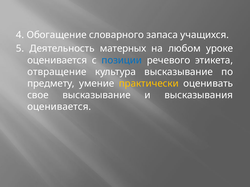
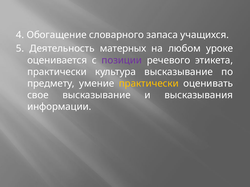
позиции colour: blue -> purple
отвращение at (57, 72): отвращение -> практически
оценивается at (59, 107): оценивается -> информации
